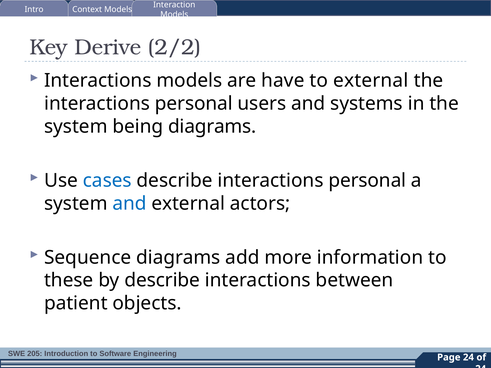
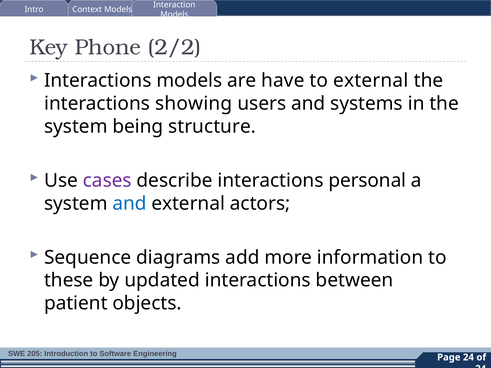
Derive: Derive -> Phone
personal at (194, 104): personal -> showing
being diagrams: diagrams -> structure
cases colour: blue -> purple
by describe: describe -> updated
